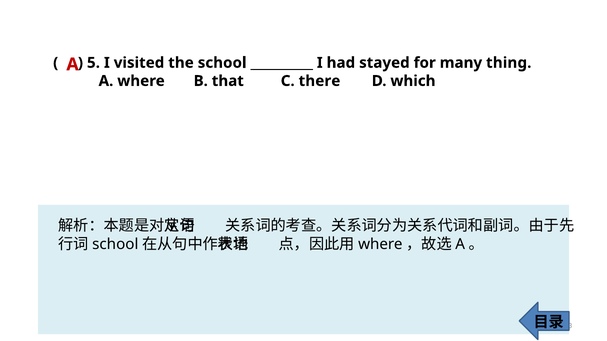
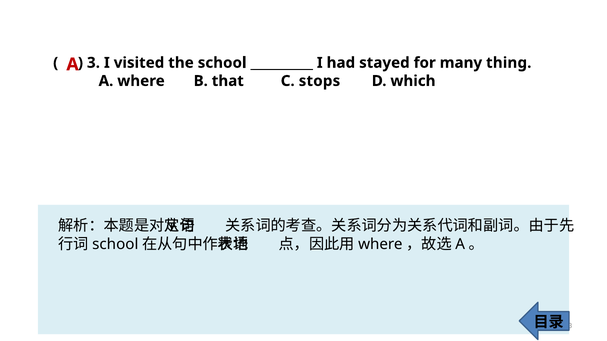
5: 5 -> 3
there: there -> stops
